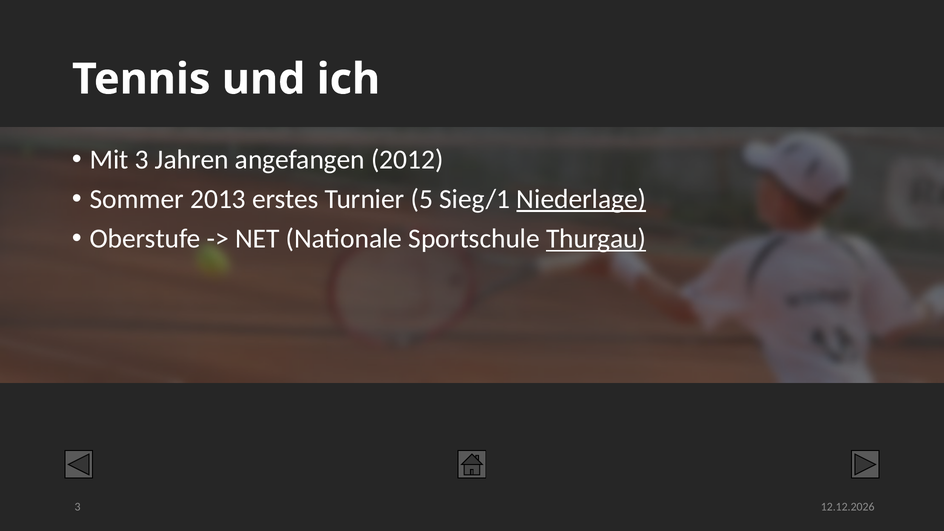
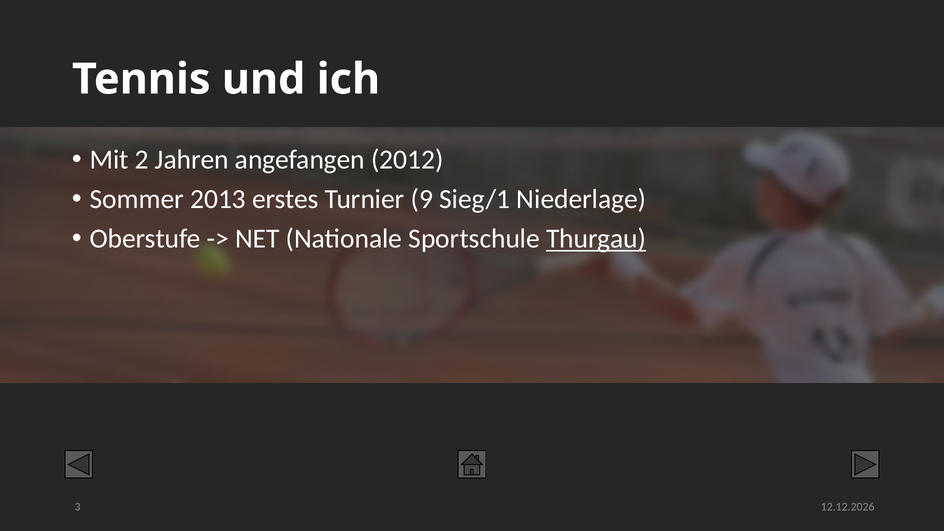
Mit 3: 3 -> 2
5: 5 -> 9
Niederlage underline: present -> none
